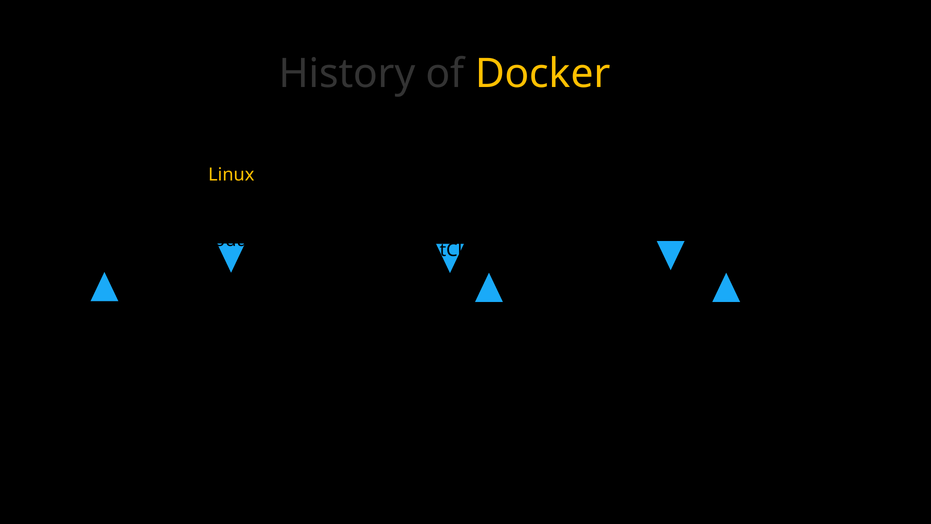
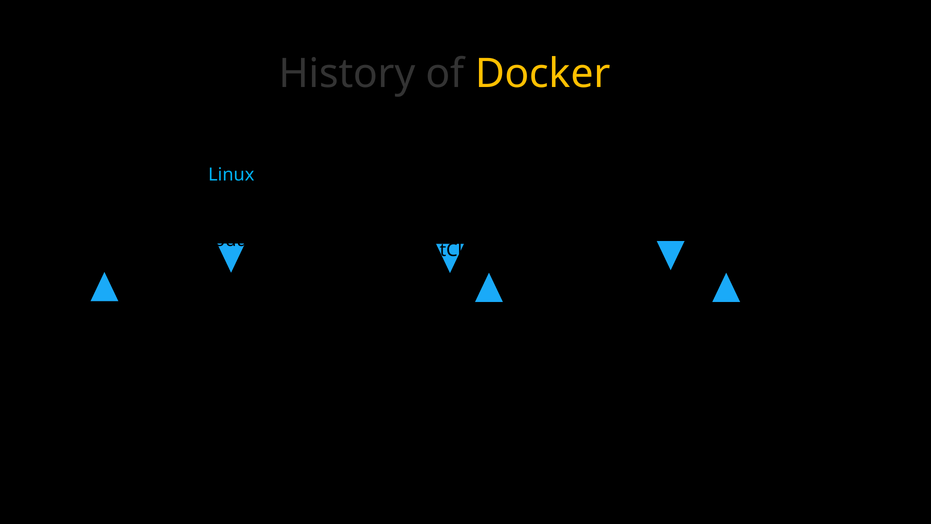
Linux colour: yellow -> light blue
